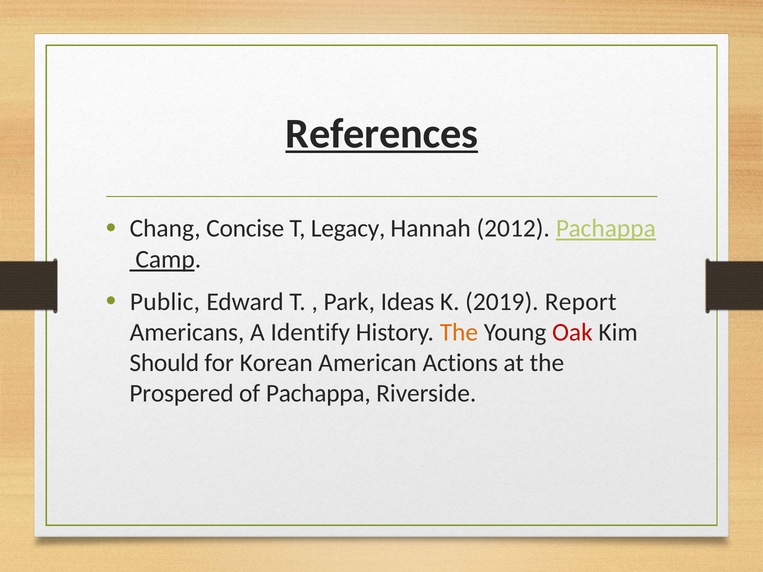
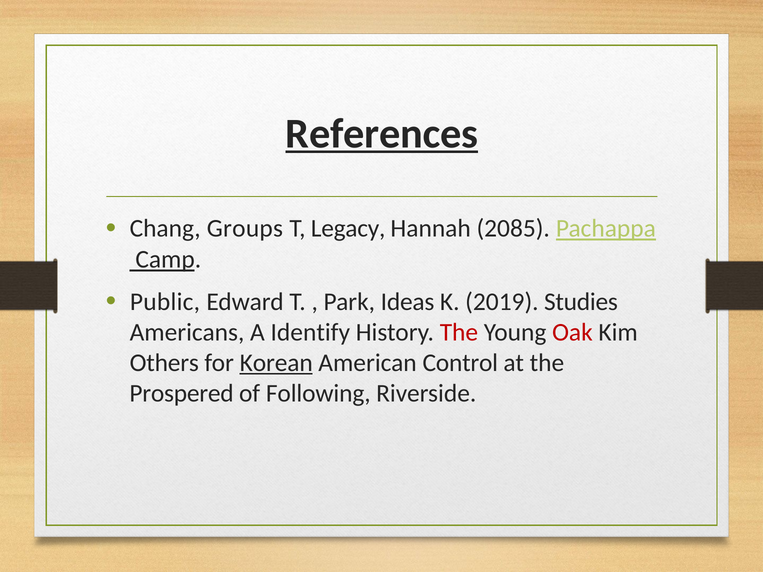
Concise: Concise -> Groups
2012: 2012 -> 2085
Report: Report -> Studies
The at (459, 333) colour: orange -> red
Should: Should -> Others
Korean underline: none -> present
Actions: Actions -> Control
of Pachappa: Pachappa -> Following
